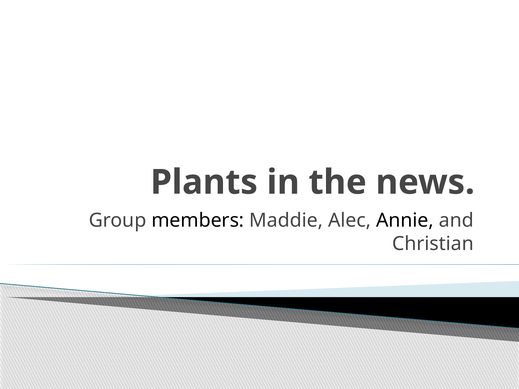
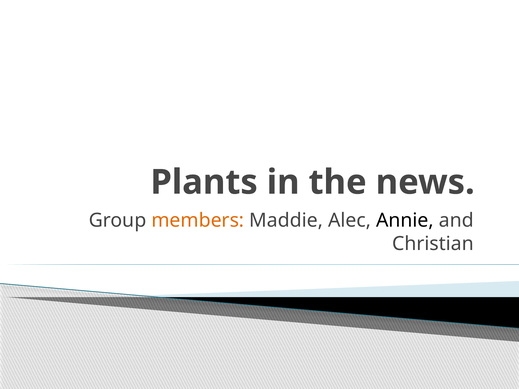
members colour: black -> orange
